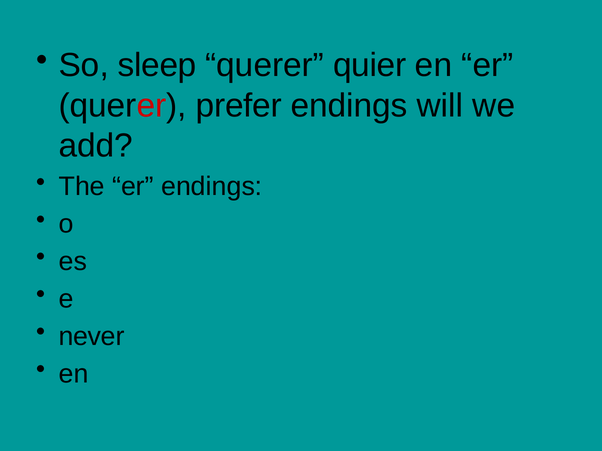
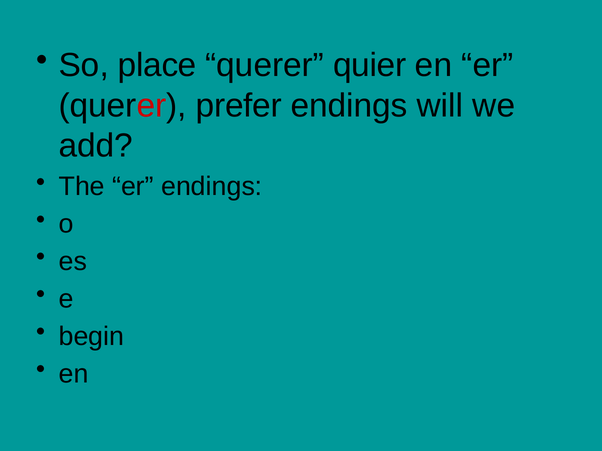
sleep: sleep -> place
never: never -> begin
